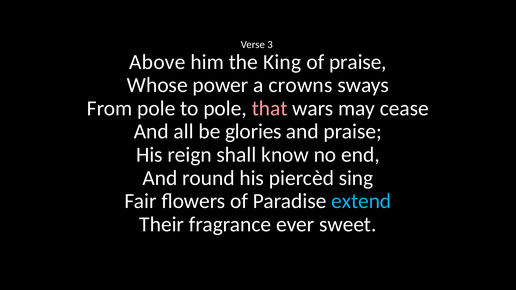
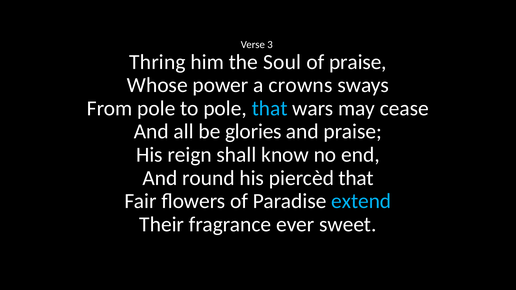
Above: Above -> Thring
King: King -> Soul
that at (270, 108) colour: pink -> light blue
piercèd sing: sing -> that
